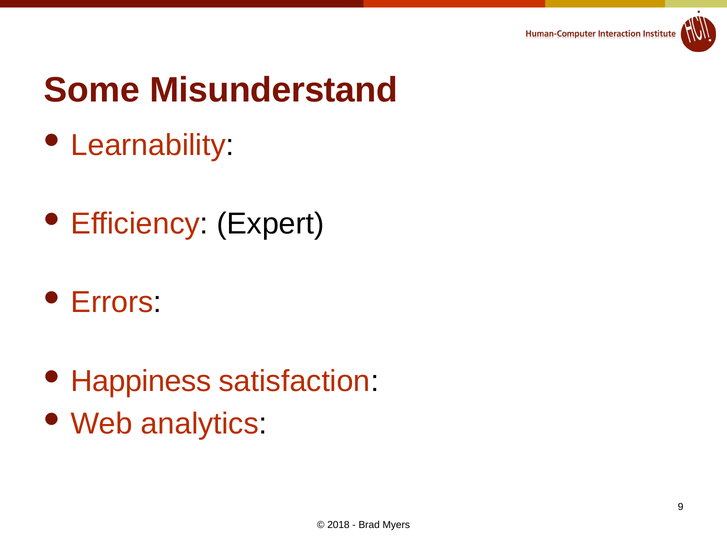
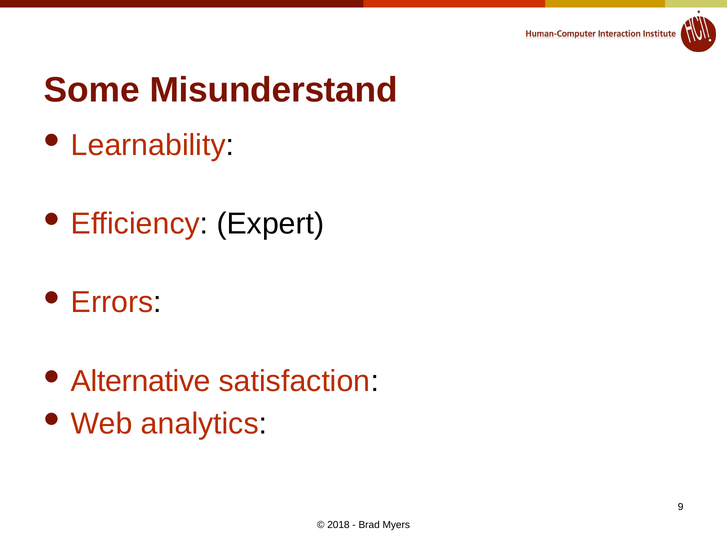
Happiness: Happiness -> Alternative
